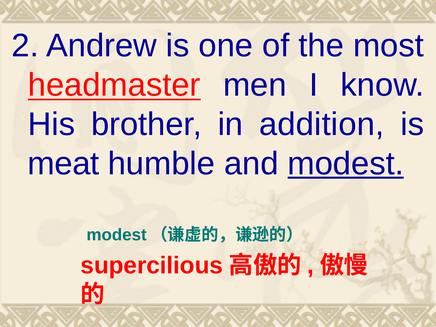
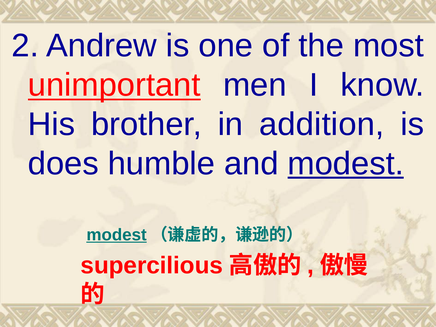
headmaster: headmaster -> unimportant
meat: meat -> does
modest at (117, 235) underline: none -> present
